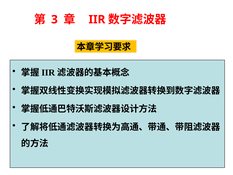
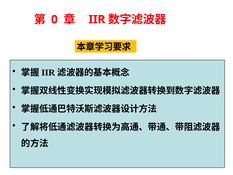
3: 3 -> 0
